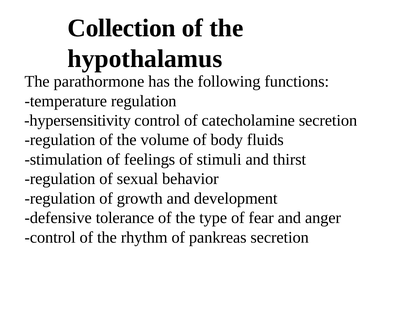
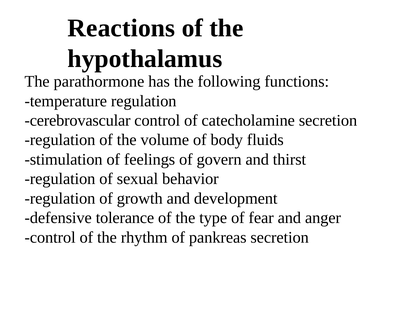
Collection: Collection -> Reactions
hypersensitivity: hypersensitivity -> cerebrovascular
stimuli: stimuli -> govern
